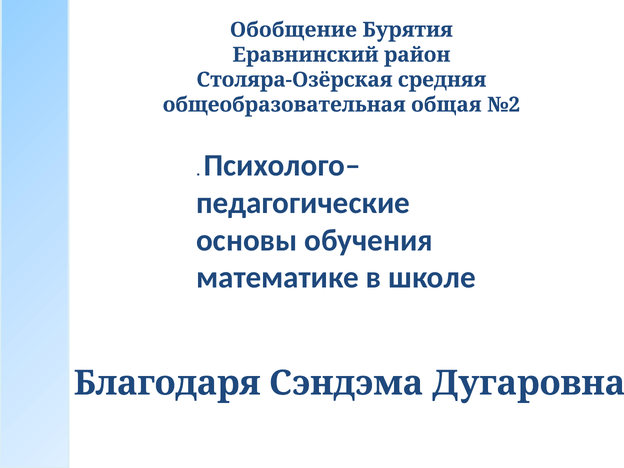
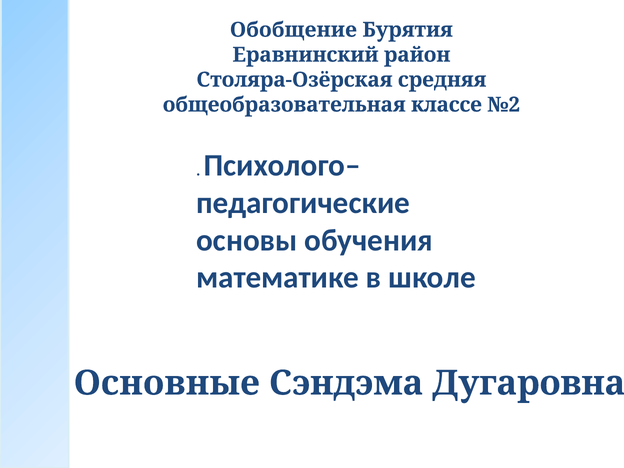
общая: общая -> классе
Благодаря: Благодаря -> Основные
